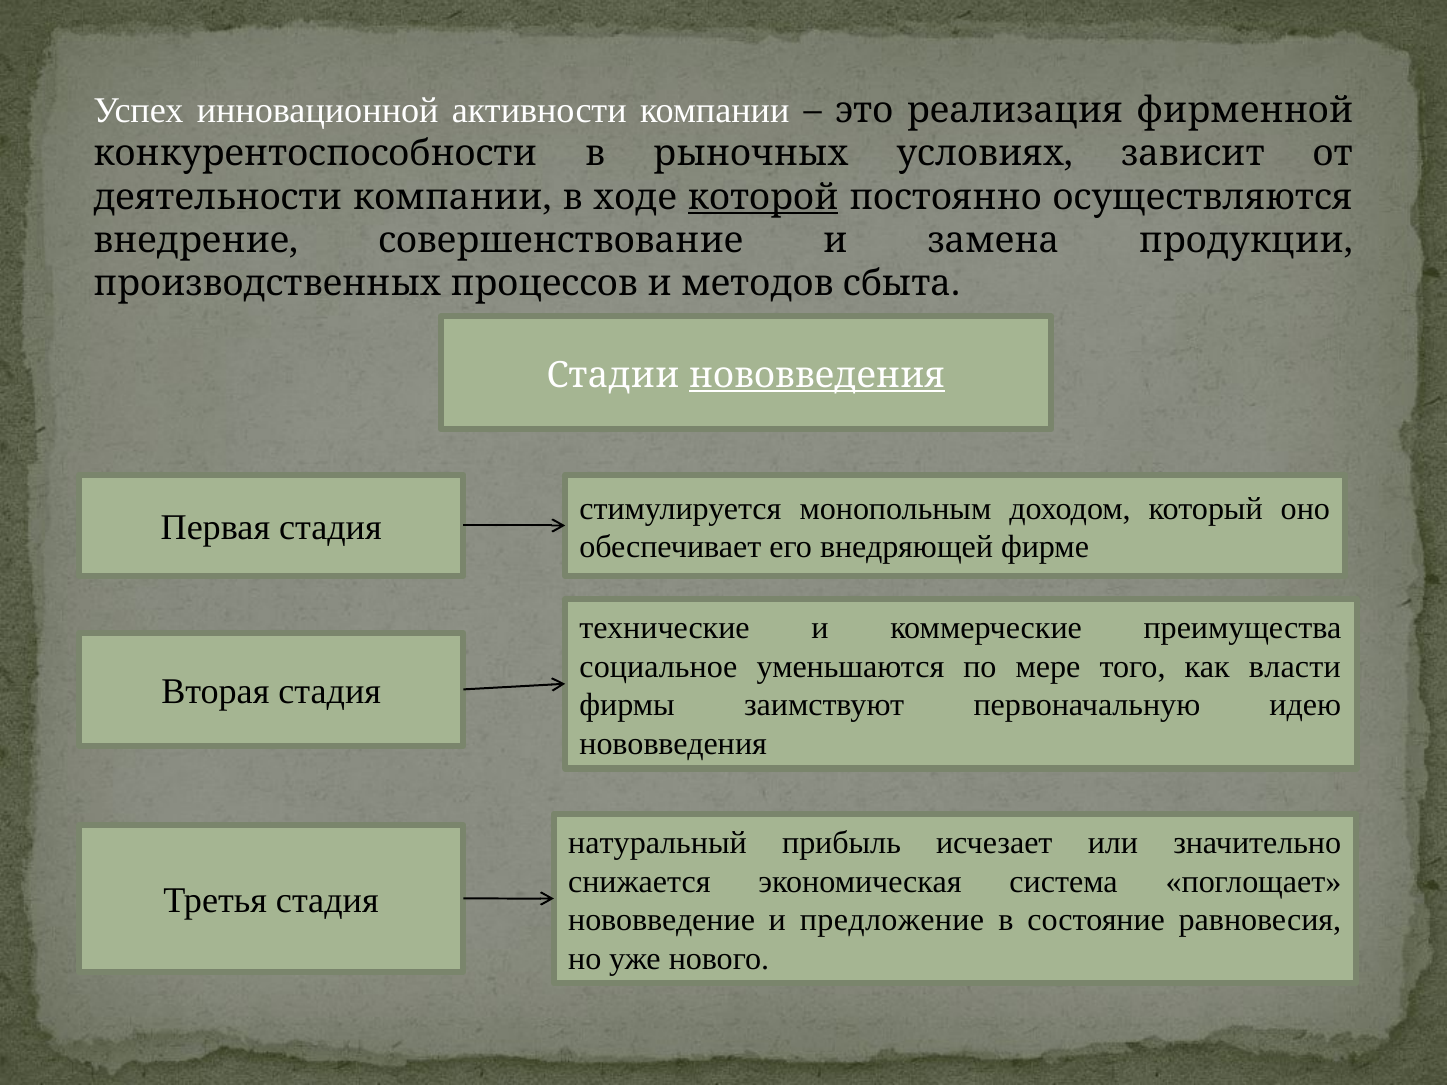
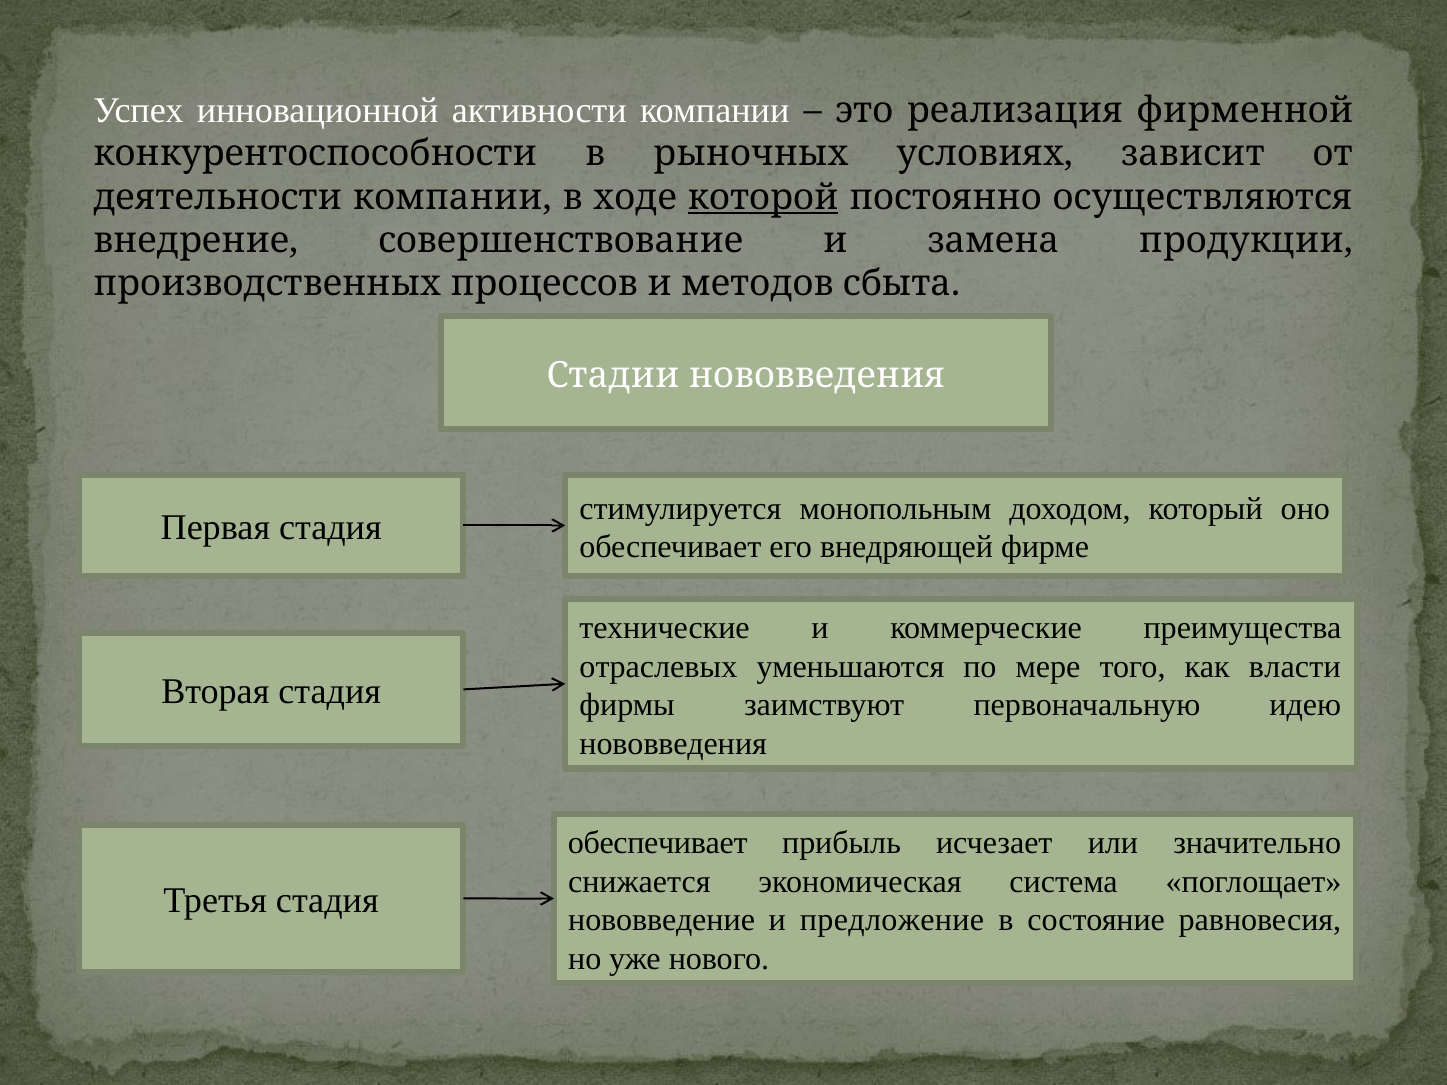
нововведения at (817, 376) underline: present -> none
социальное: социальное -> отраслевых
натуральный at (658, 843): натуральный -> обеспечивает
